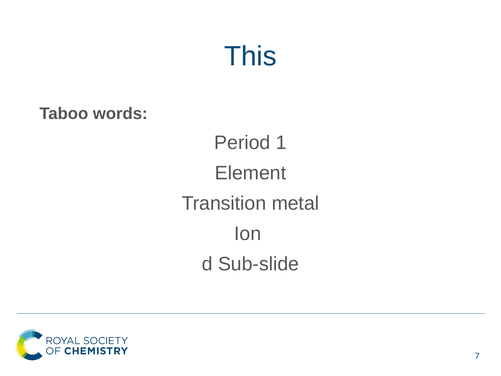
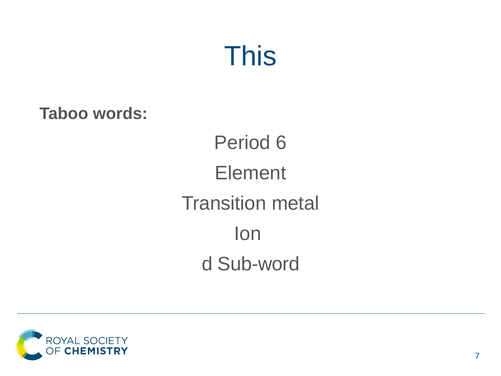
1: 1 -> 6
Sub-slide: Sub-slide -> Sub-word
